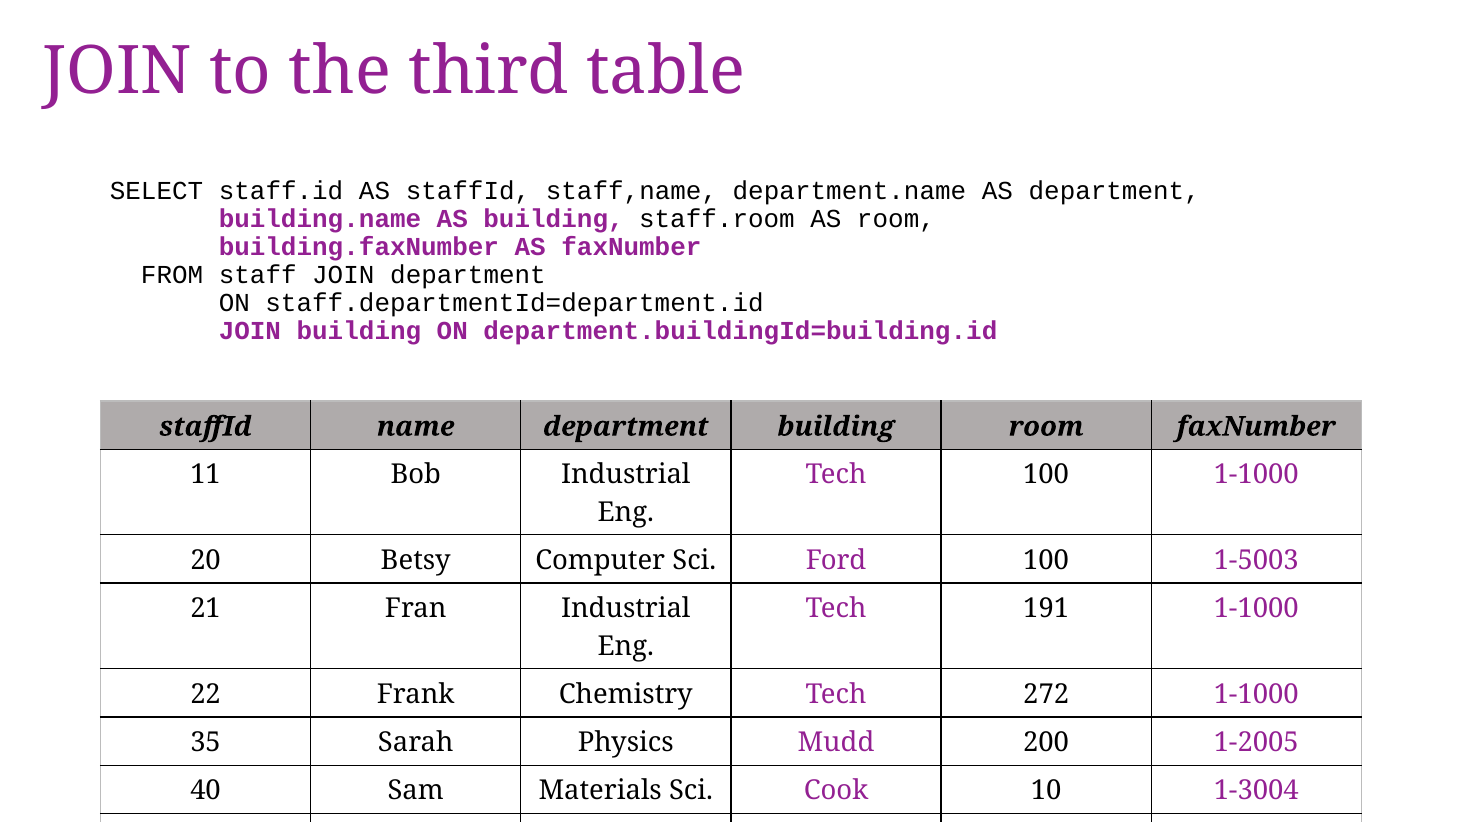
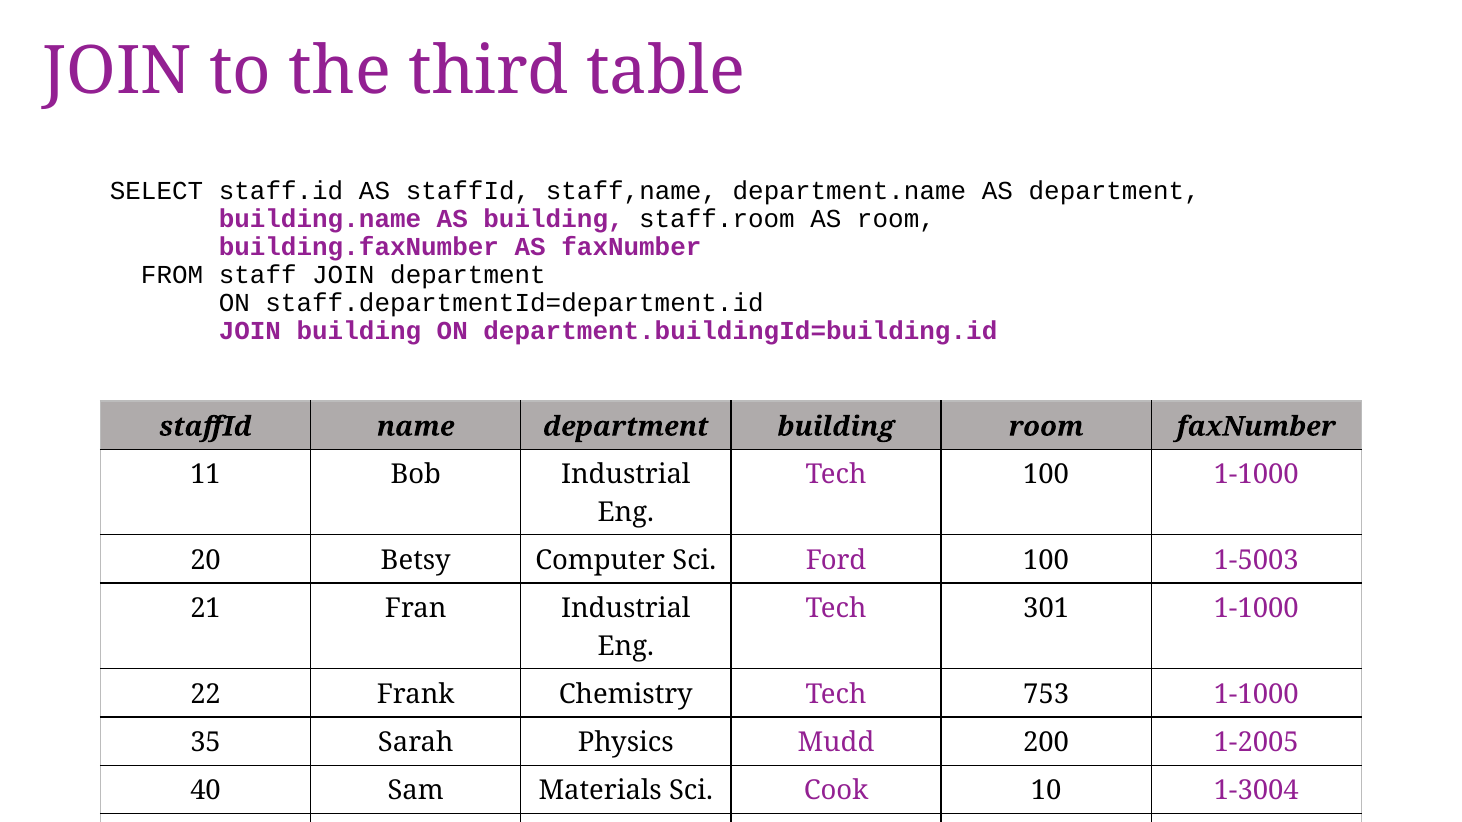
191: 191 -> 301
272: 272 -> 753
